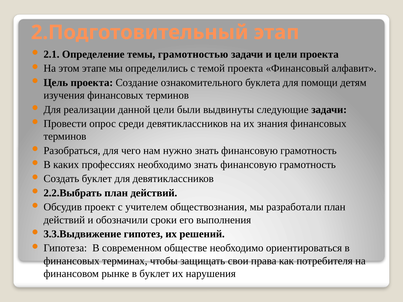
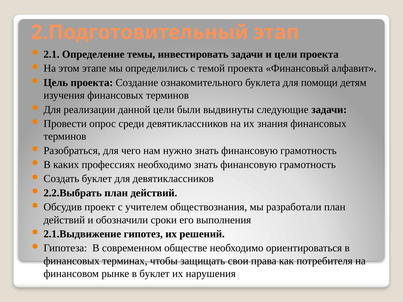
грамотностью: грамотностью -> инвестировать
3.3.Выдвижение: 3.3.Выдвижение -> 2.1.Выдвижение
